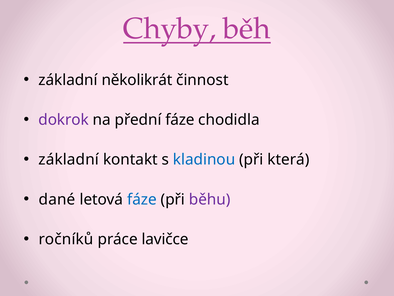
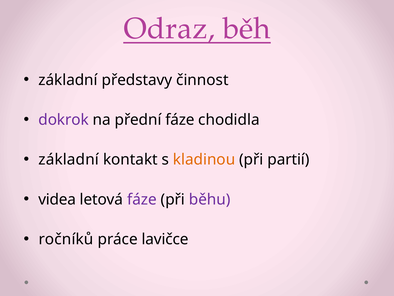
Chyby: Chyby -> Odraz
několikrát: několikrát -> představy
kladinou colour: blue -> orange
která: která -> partií
dané: dané -> videa
fáze at (142, 199) colour: blue -> purple
